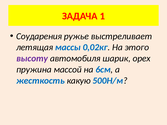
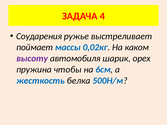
1: 1 -> 4
летящая: летящая -> поймает
этого: этого -> каком
массой: массой -> чтобы
какую: какую -> белка
